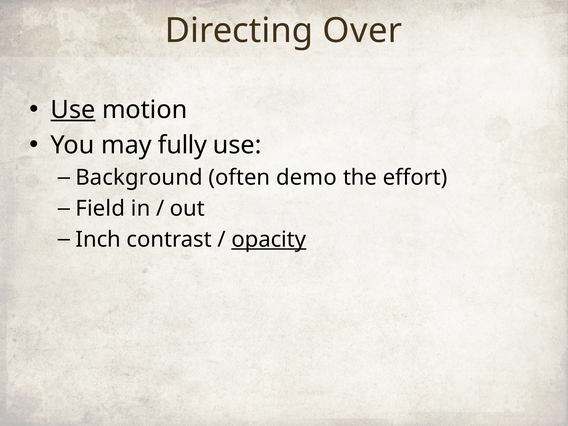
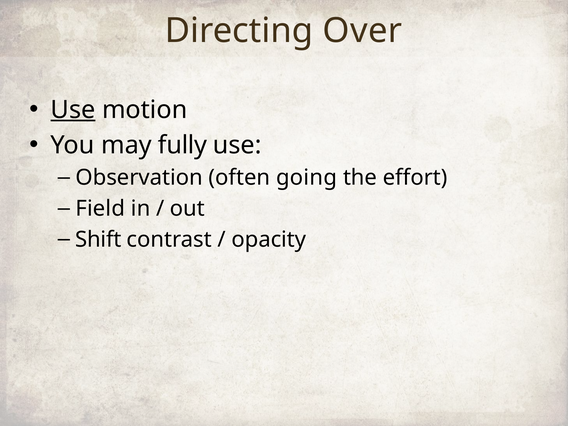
Background: Background -> Observation
demo: demo -> going
Inch: Inch -> Shift
opacity underline: present -> none
